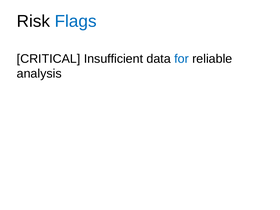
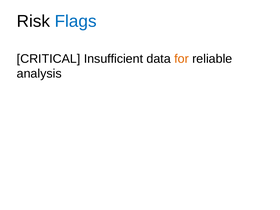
for colour: blue -> orange
